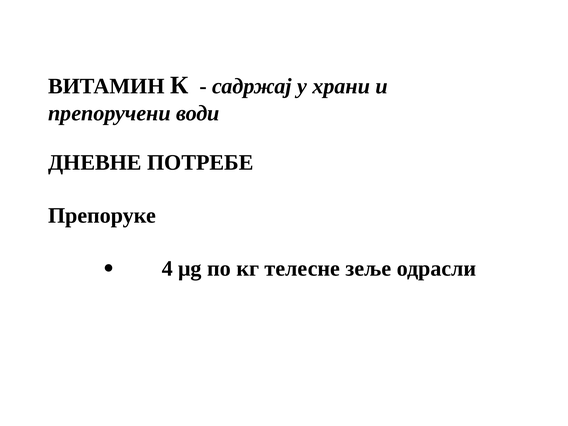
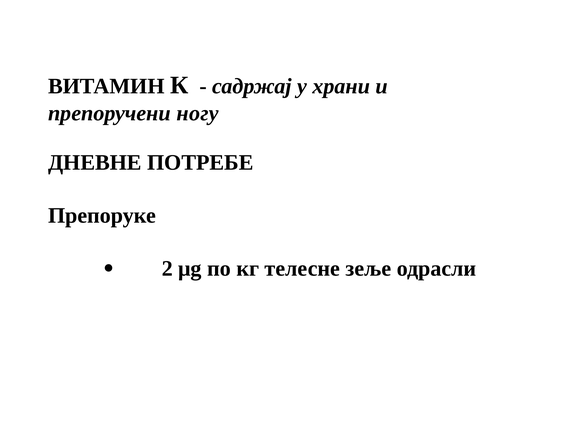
води: води -> ногу
4: 4 -> 2
